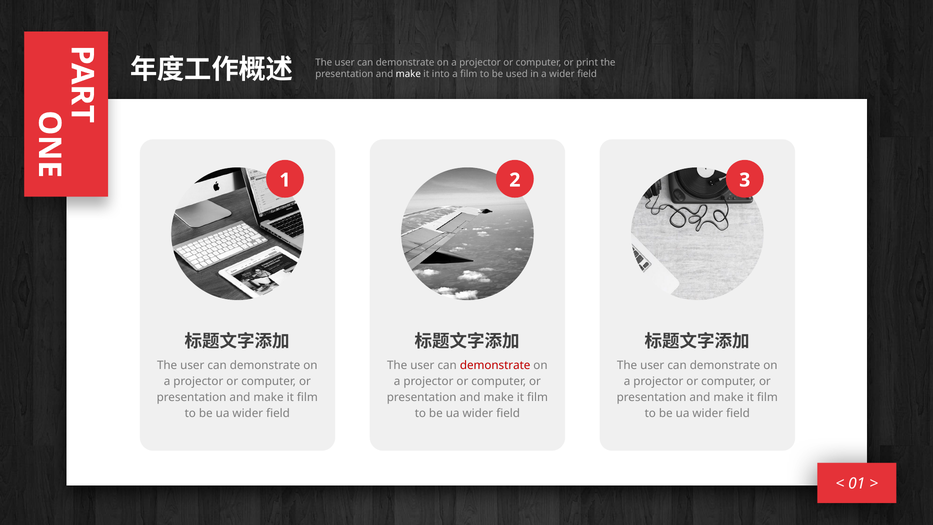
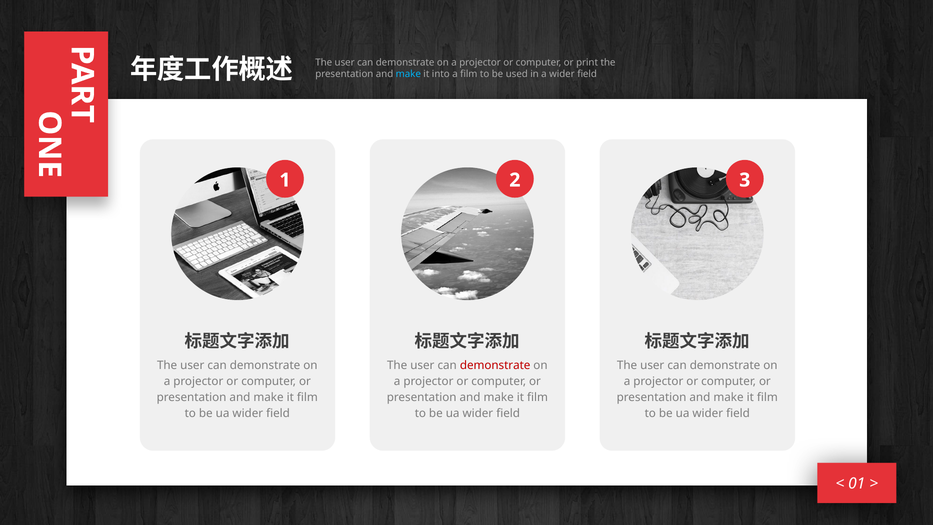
make at (408, 74) colour: white -> light blue
